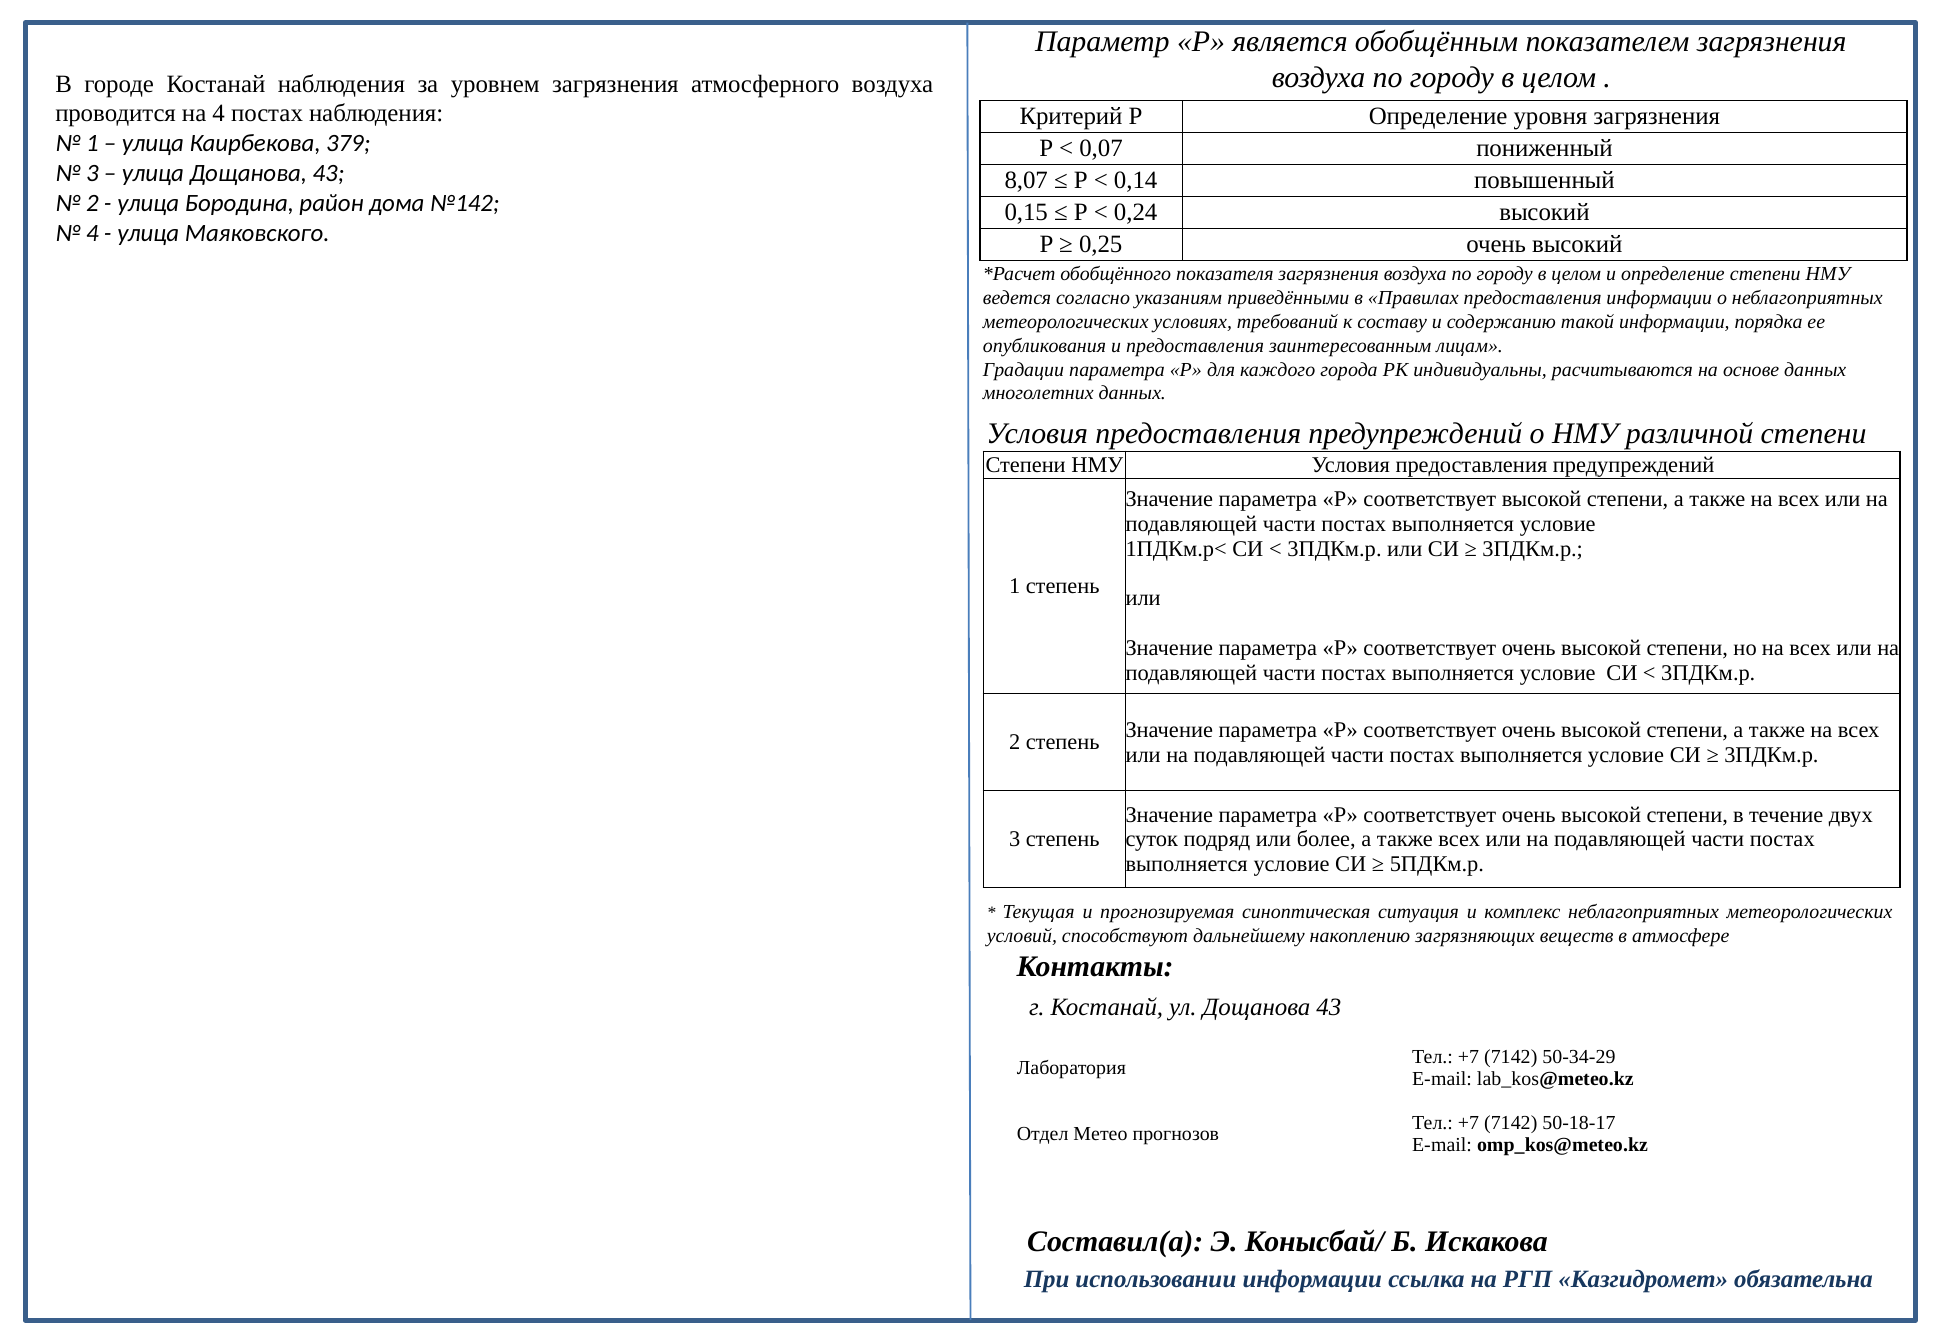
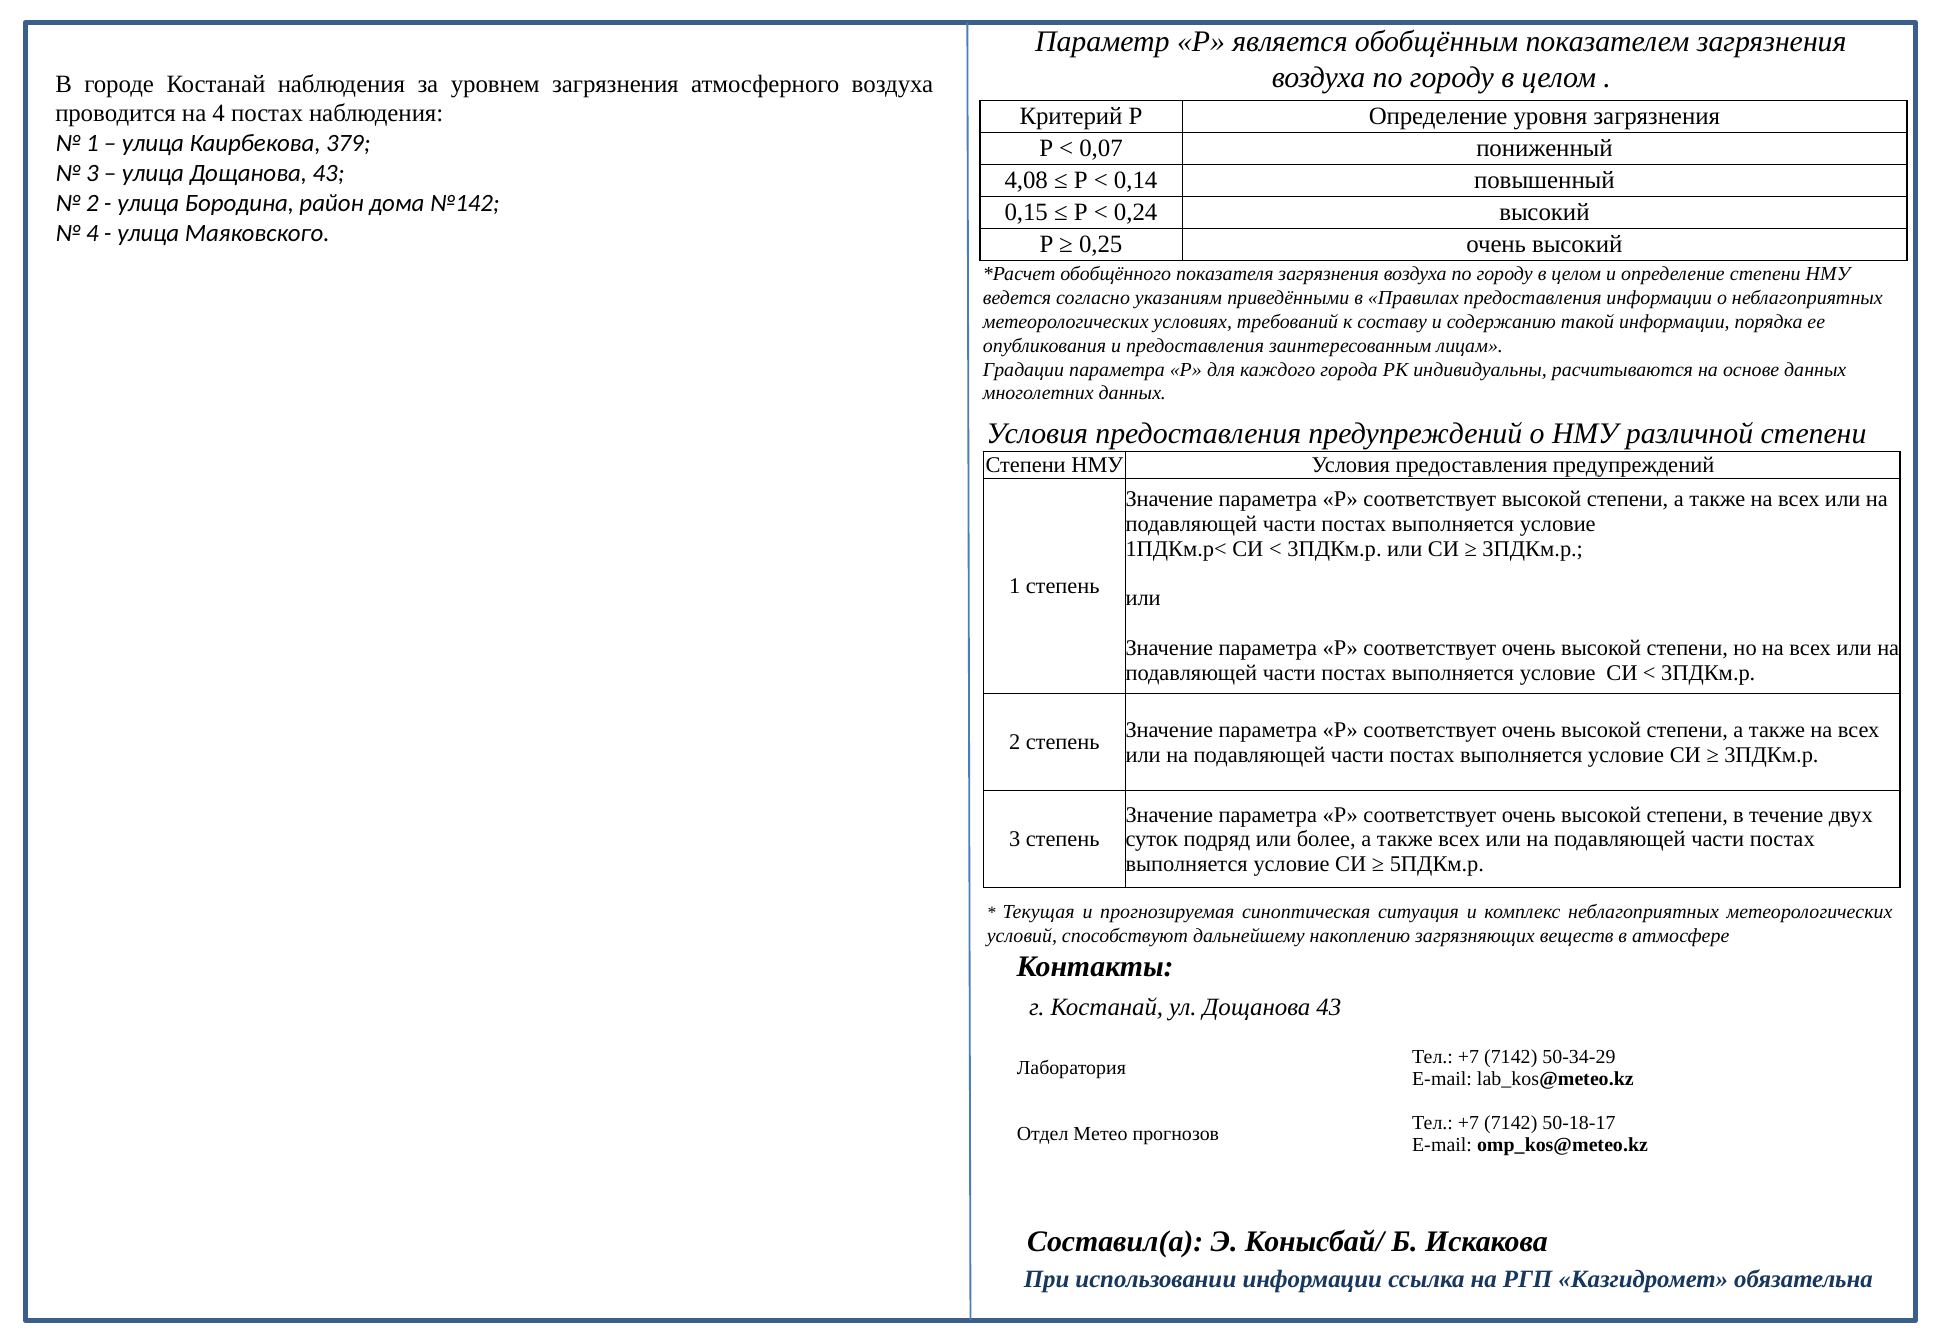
8,07: 8,07 -> 4,08
